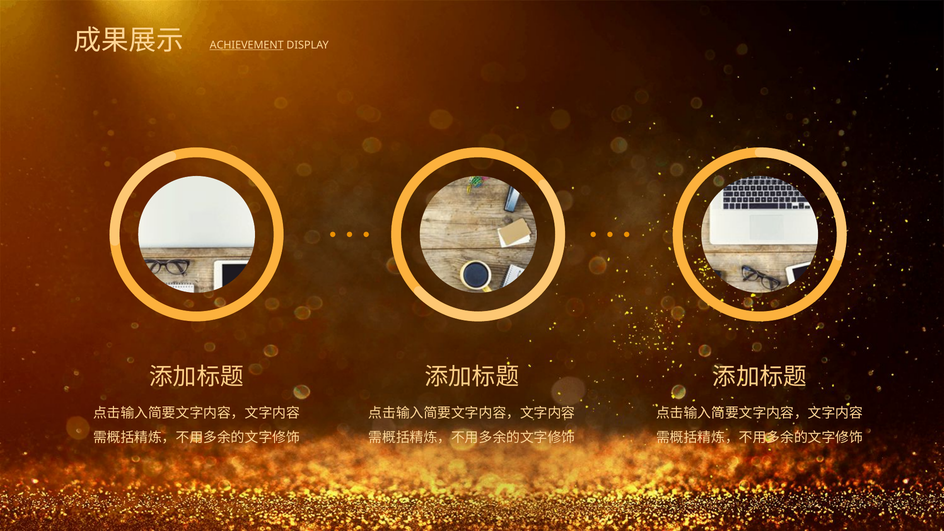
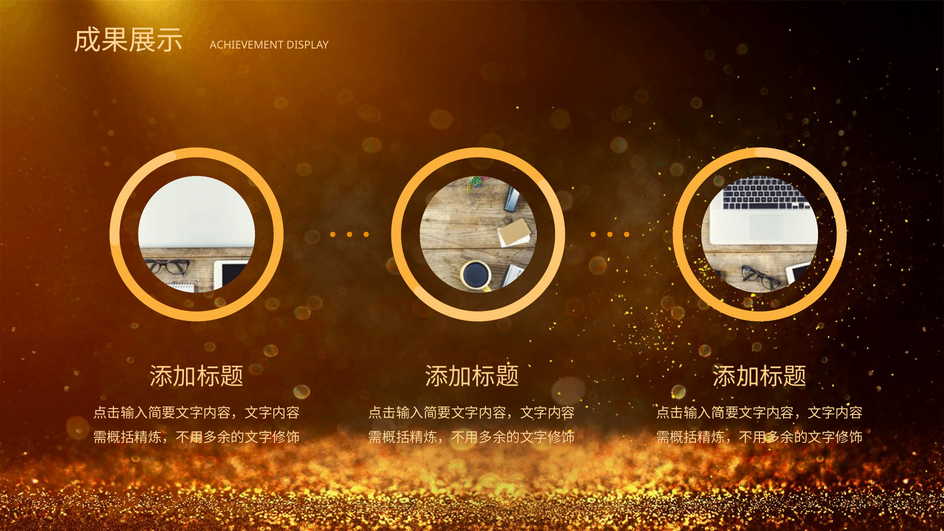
ACHIEVEMENT underline: present -> none
